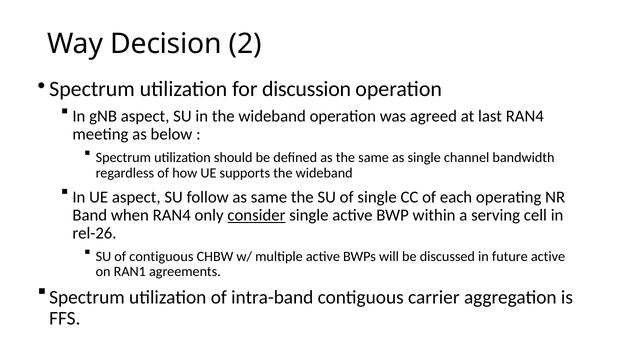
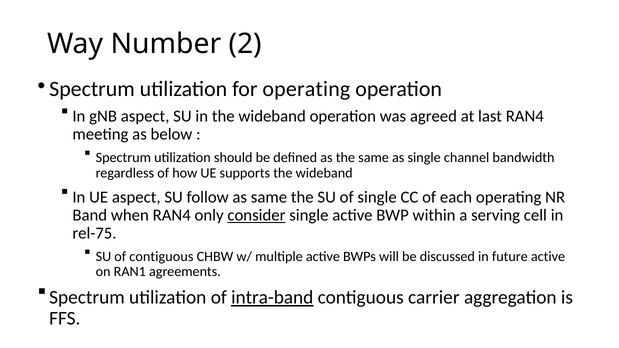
Decision: Decision -> Number
for discussion: discussion -> operating
rel-26: rel-26 -> rel-75
intra-band underline: none -> present
